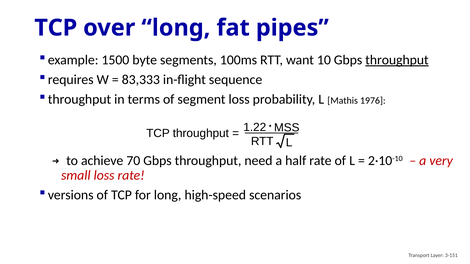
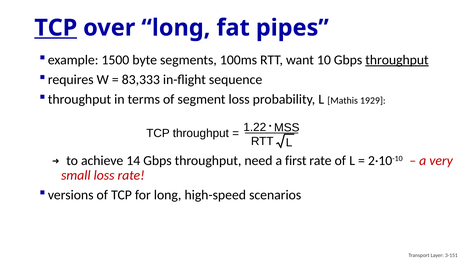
TCP at (56, 28) underline: none -> present
1976: 1976 -> 1929
70: 70 -> 14
half: half -> first
